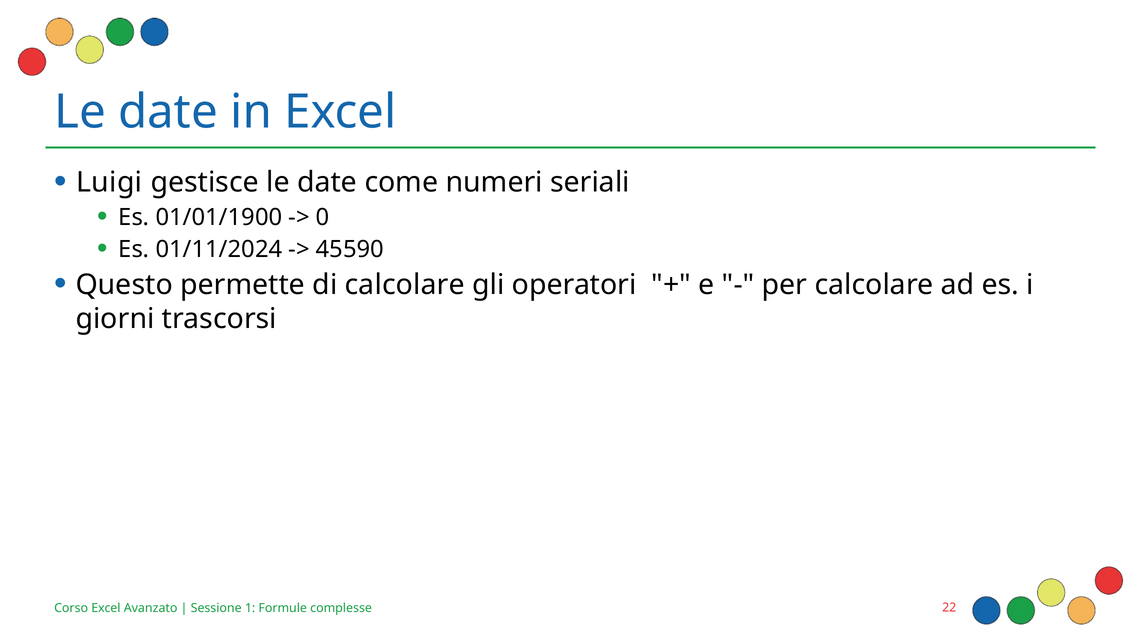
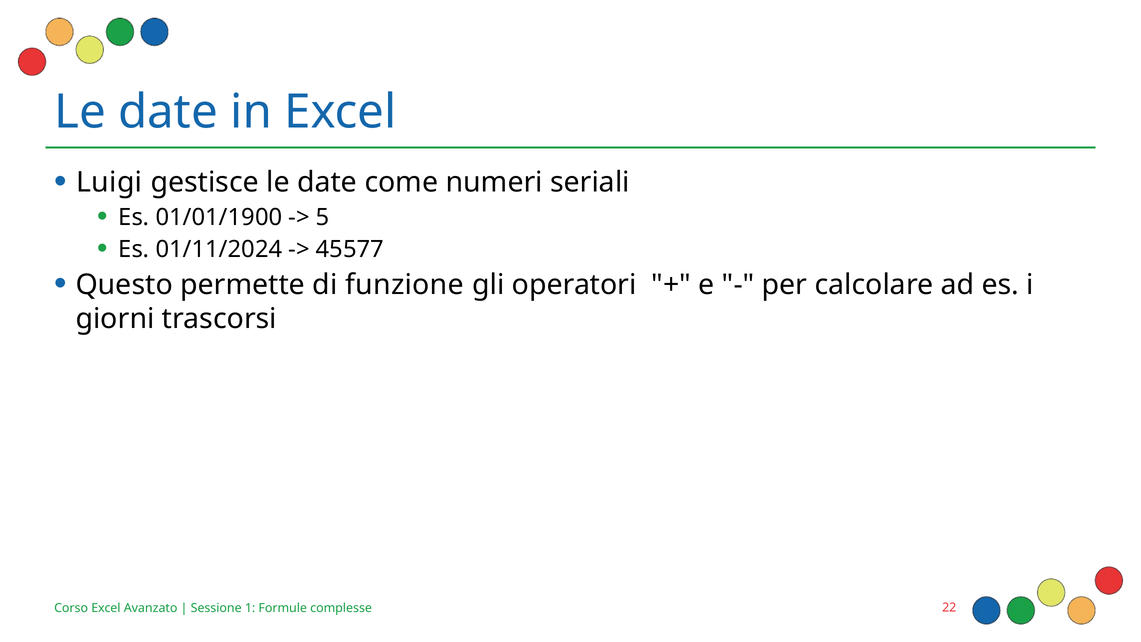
0: 0 -> 5
45590: 45590 -> 45577
di calcolare: calcolare -> funzione
